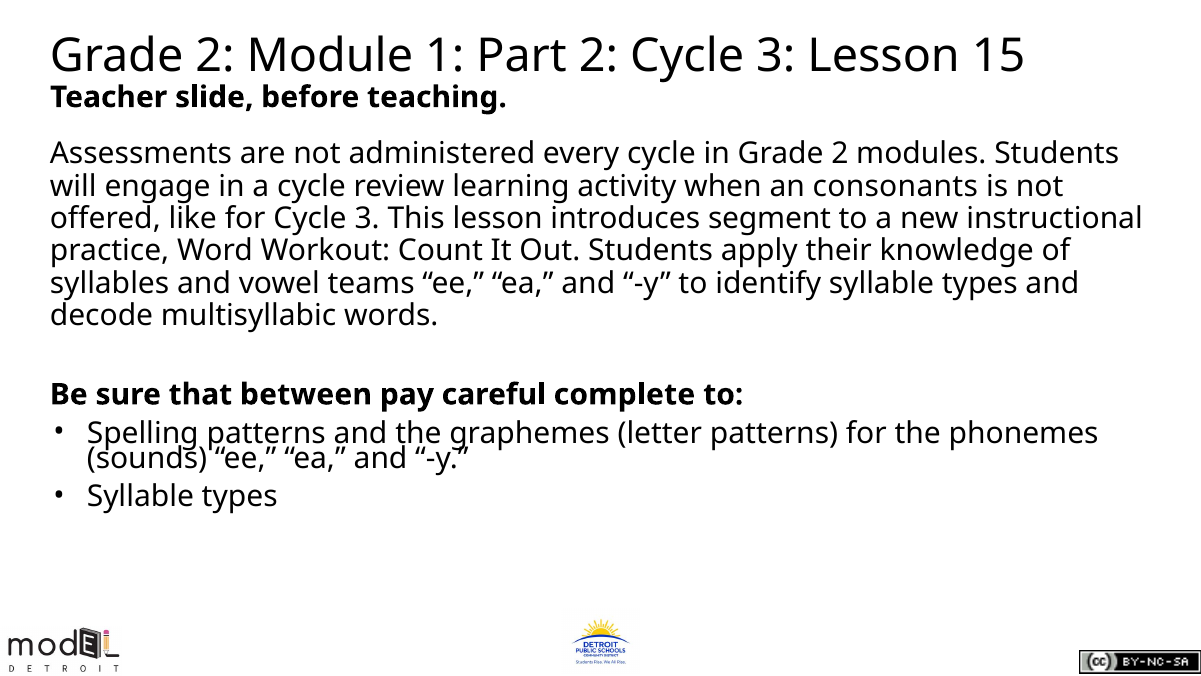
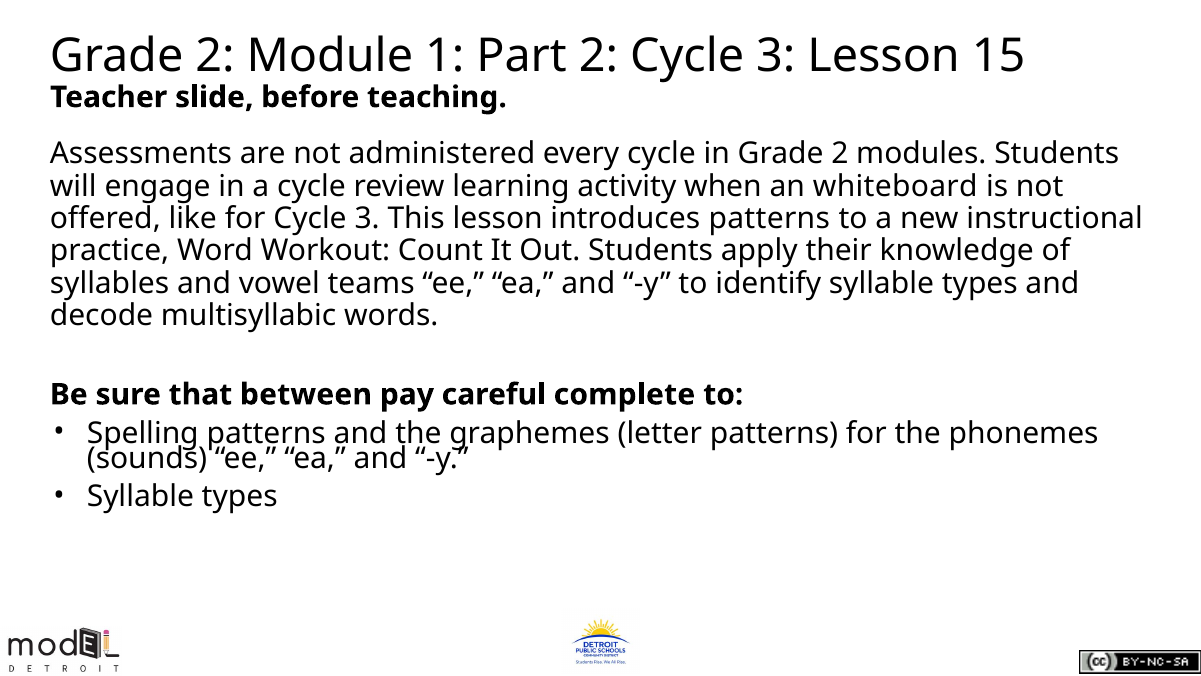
consonants: consonants -> whiteboard
introduces segment: segment -> patterns
